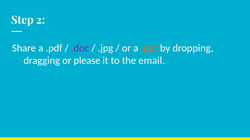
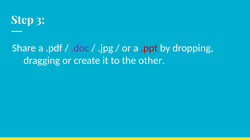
2: 2 -> 3
.ppt colour: orange -> red
please: please -> create
email: email -> other
